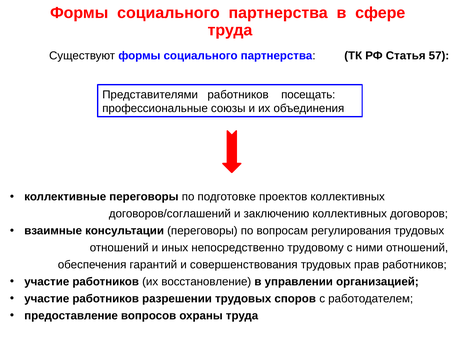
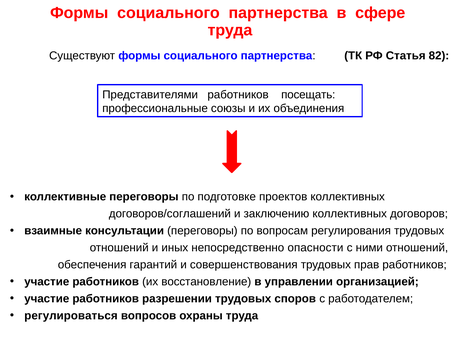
57: 57 -> 82
трудовому: трудовому -> опасности
предоставление: предоставление -> регулироваться
